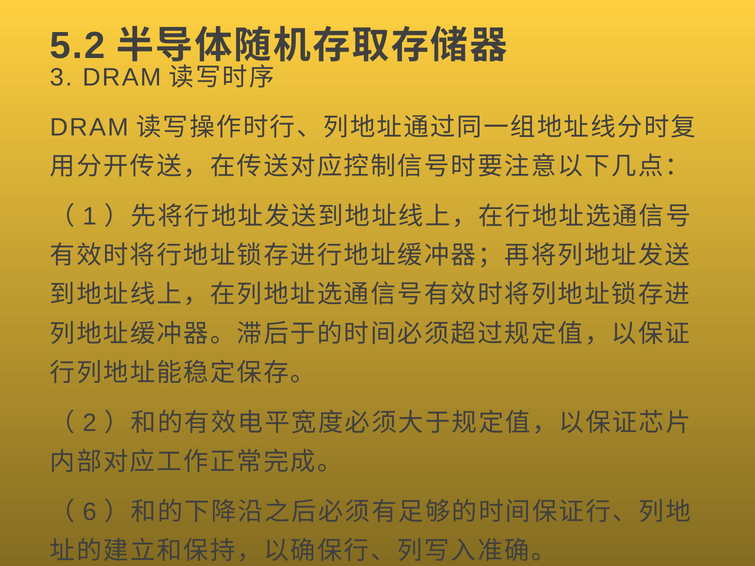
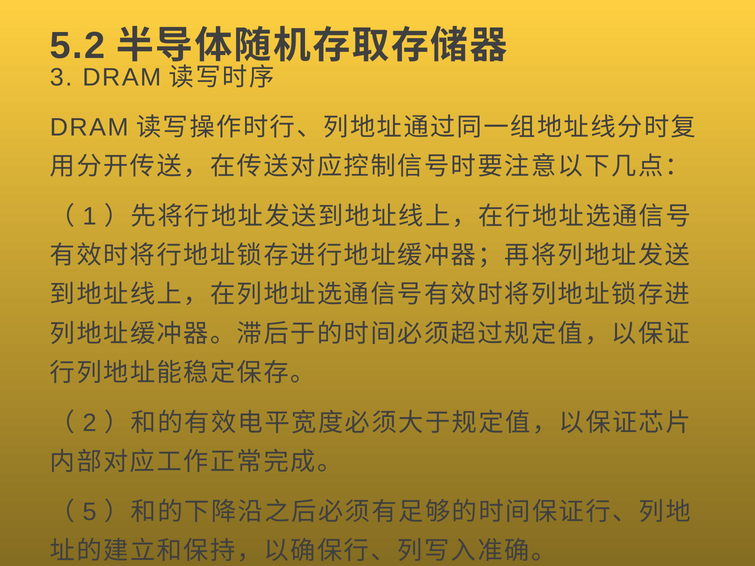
6: 6 -> 5
